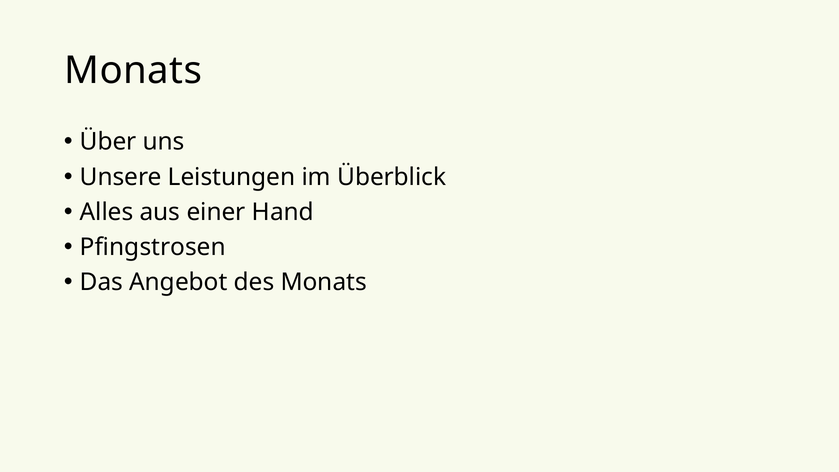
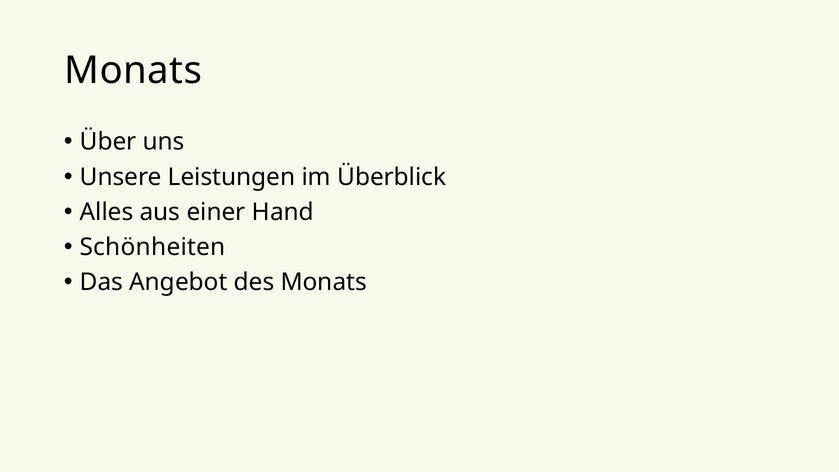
Pfingstrosen: Pfingstrosen -> Schönheiten
